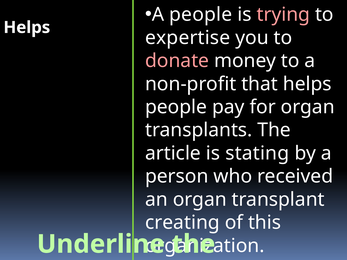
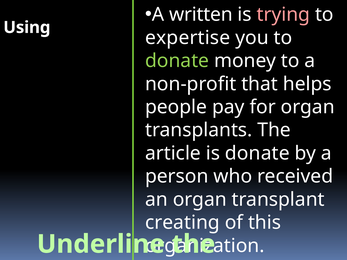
A people: people -> written
Helps at (27, 27): Helps -> Using
donate at (177, 61) colour: pink -> light green
is stating: stating -> donate
